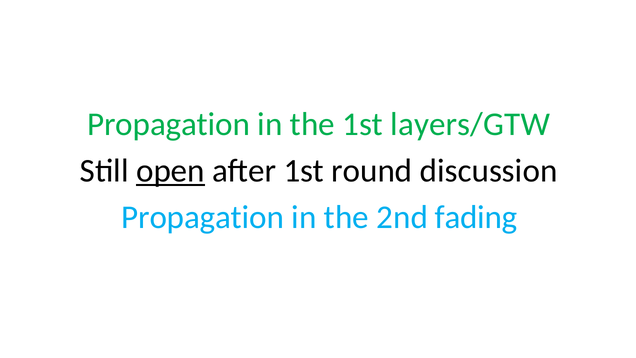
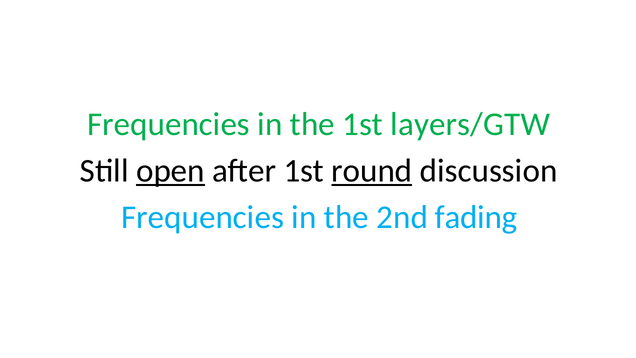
Propagation at (169, 124): Propagation -> Frequencies
round underline: none -> present
Propagation at (203, 217): Propagation -> Frequencies
